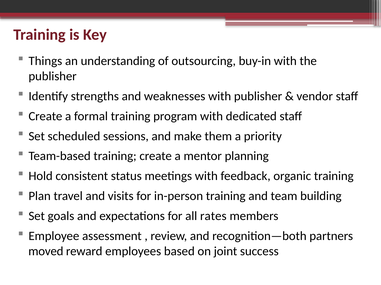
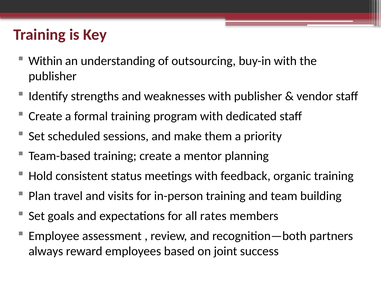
Things: Things -> Within
moved: moved -> always
